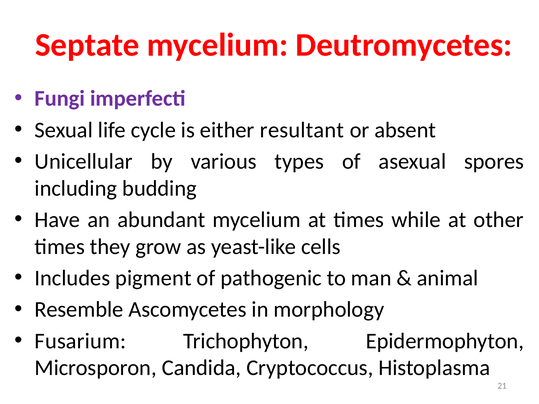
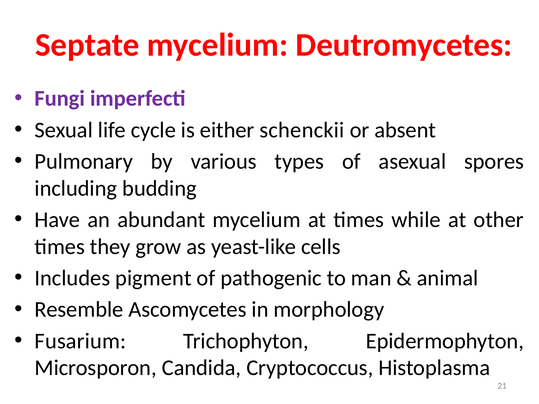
resultant: resultant -> schenckii
Unicellular: Unicellular -> Pulmonary
